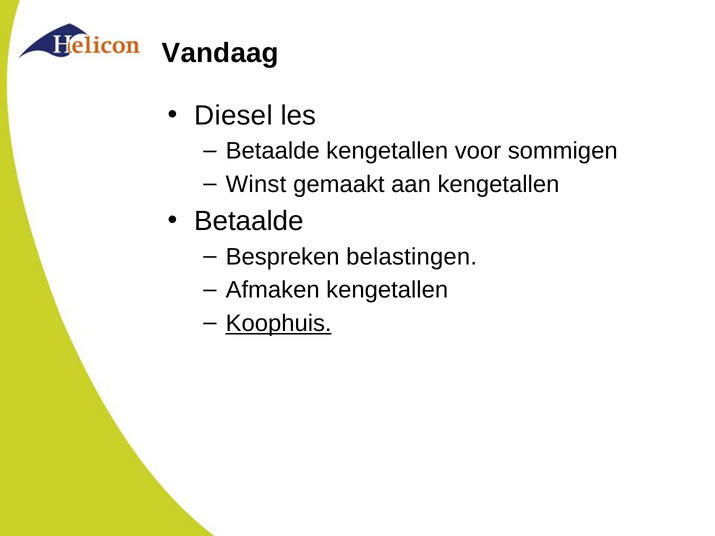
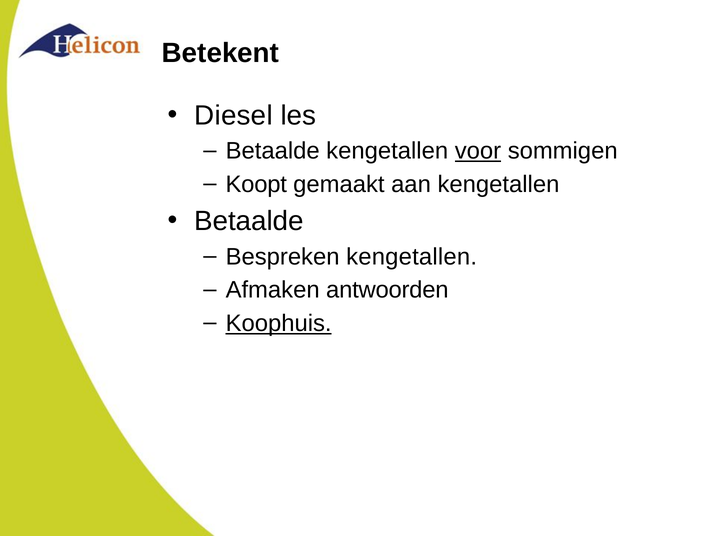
Vandaag: Vandaag -> Betekent
voor underline: none -> present
Winst: Winst -> Koopt
Bespreken belastingen: belastingen -> kengetallen
Afmaken kengetallen: kengetallen -> antwoorden
